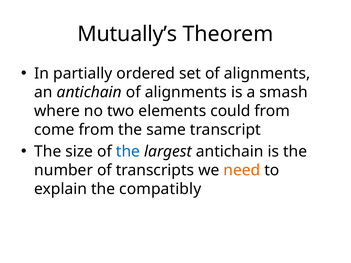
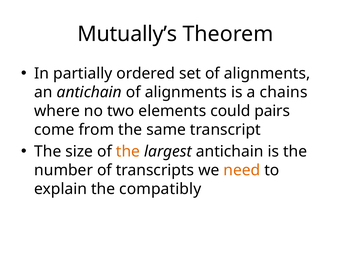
smash: smash -> chains
could from: from -> pairs
the at (128, 152) colour: blue -> orange
